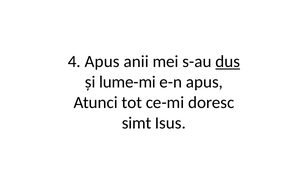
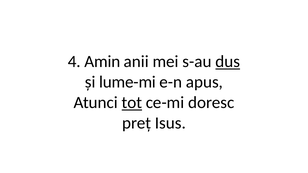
4 Apus: Apus -> Amin
tot underline: none -> present
simt: simt -> preț
